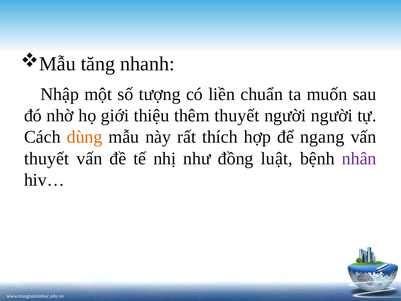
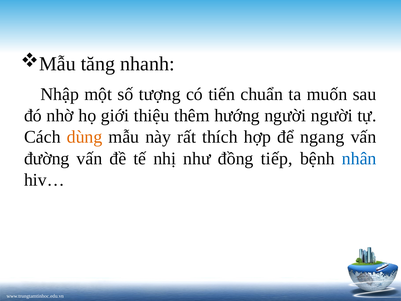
liền: liền -> tiến
thêm thuyết: thuyết -> hướng
thuyết at (47, 158): thuyết -> đường
luật: luật -> tiếp
nhân colour: purple -> blue
